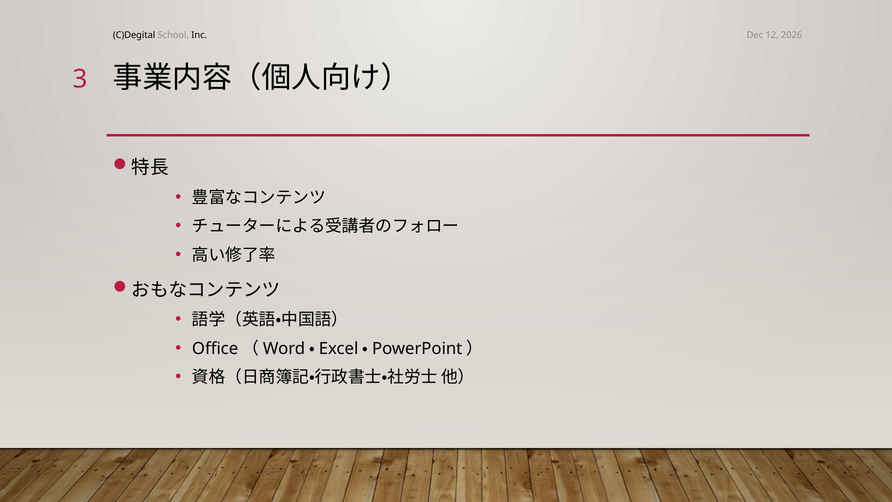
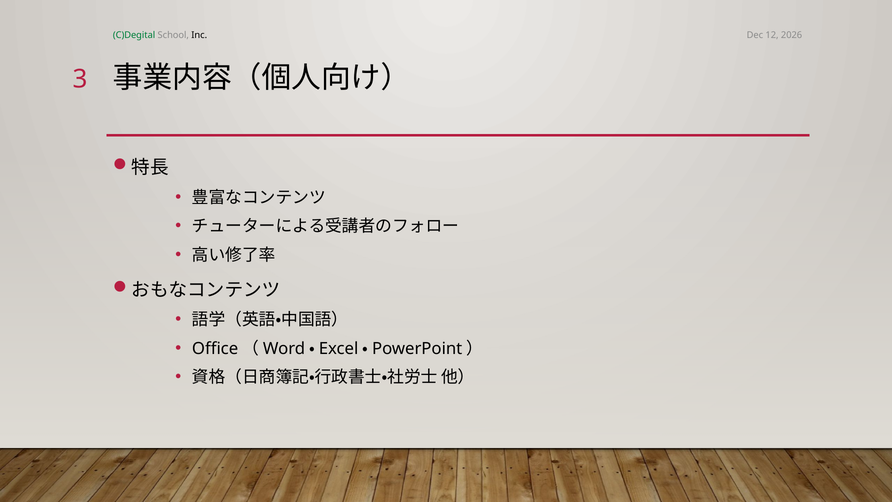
C)Degital colour: black -> green
